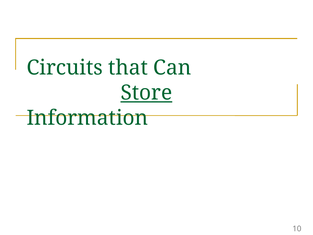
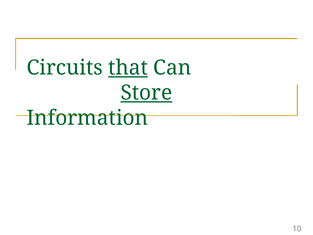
that underline: none -> present
